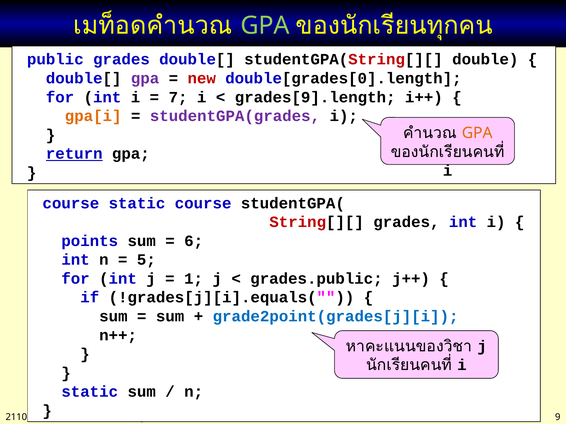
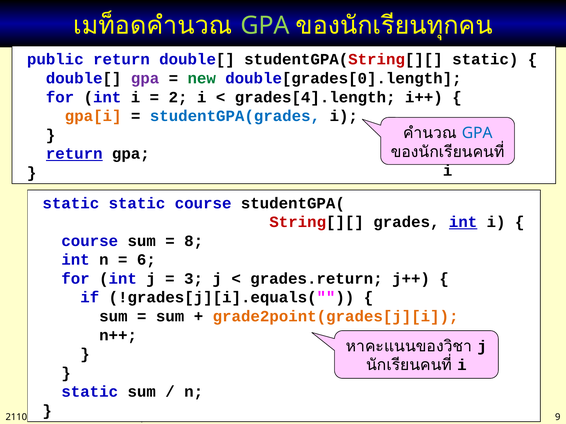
public grades: grades -> return
studentGPA(String[][ double: double -> static
new colour: red -> green
7: 7 -> 2
grades[9].length: grades[9].length -> grades[4].length
studentGPA(grades colour: purple -> blue
GPA at (477, 133) colour: orange -> blue
course at (71, 203): course -> static
int at (463, 222) underline: none -> present
points at (90, 241): points -> course
6: 6 -> 8
5: 5 -> 6
1: 1 -> 3
grades.public: grades.public -> grades.return
grade2point(grades[j][i colour: blue -> orange
